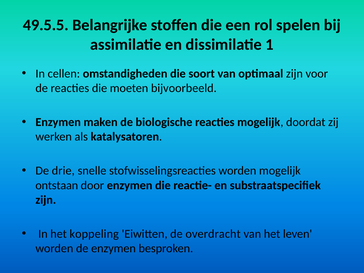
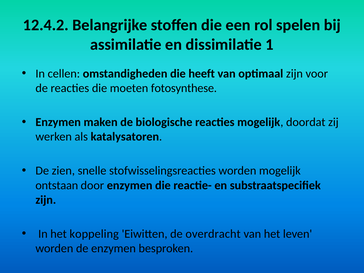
49.5.5: 49.5.5 -> 12.4.2
soort: soort -> heeft
bijvoorbeeld: bijvoorbeeld -> fotosynthese
drie: drie -> zien
